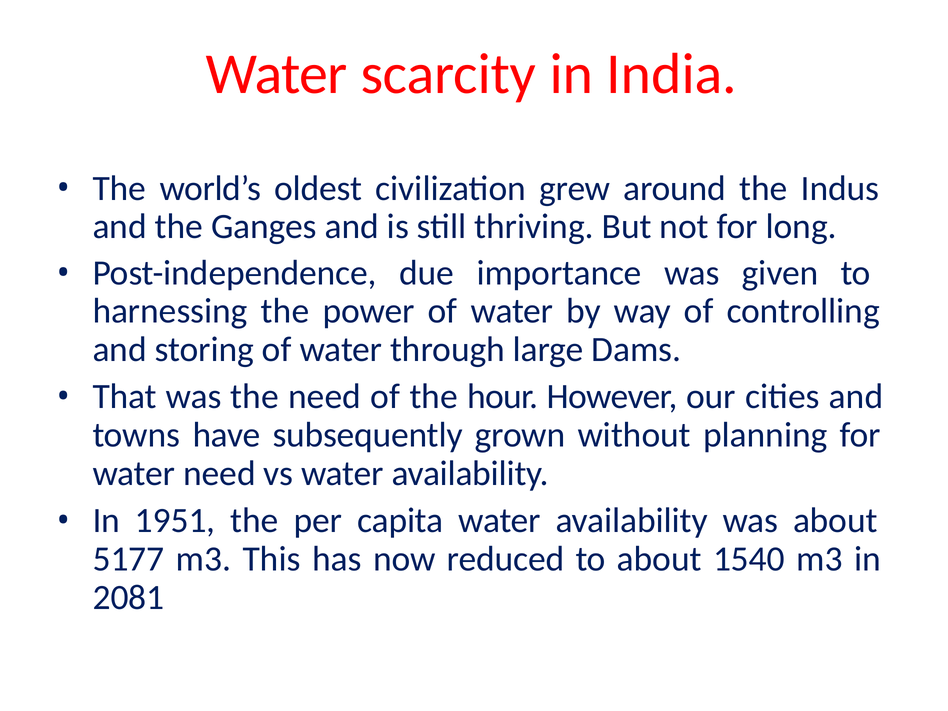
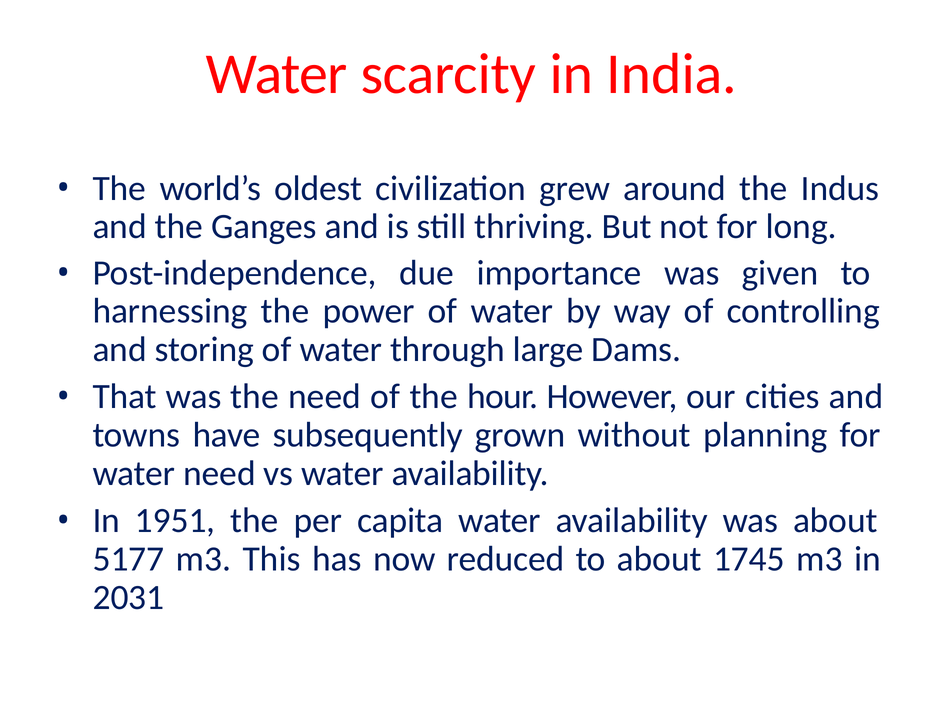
1540: 1540 -> 1745
2081: 2081 -> 2031
